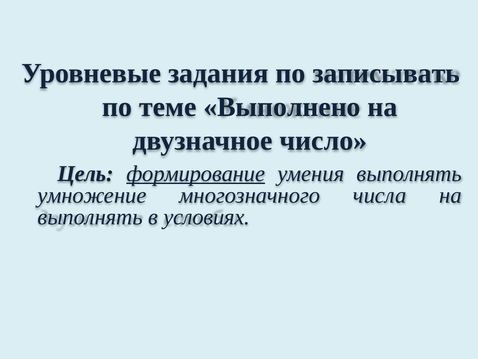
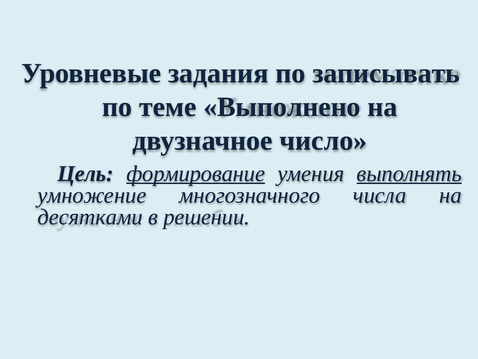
выполнять at (409, 173) underline: none -> present
выполнять at (90, 217): выполнять -> десятками
условиях: условиях -> решении
